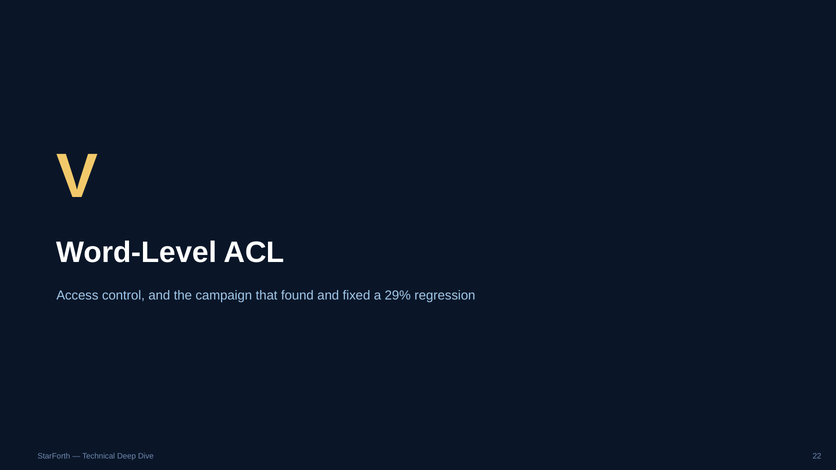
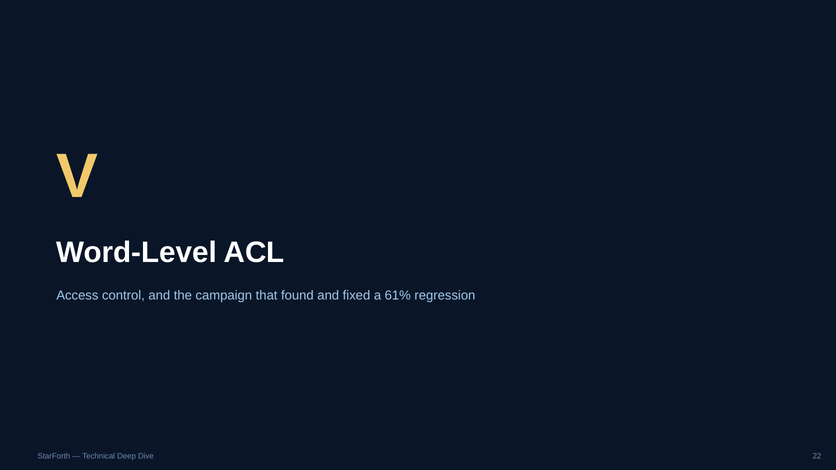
29%: 29% -> 61%
